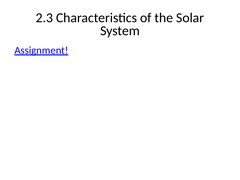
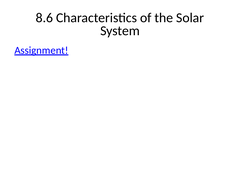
2.3: 2.3 -> 8.6
